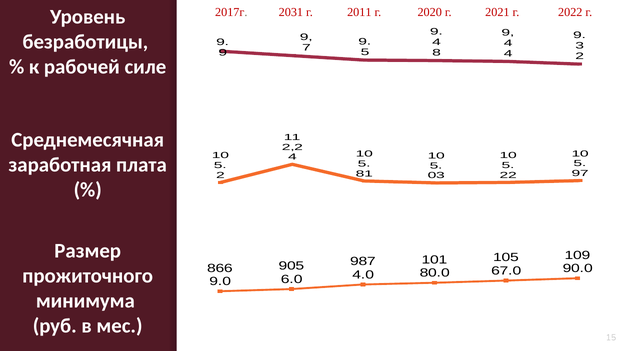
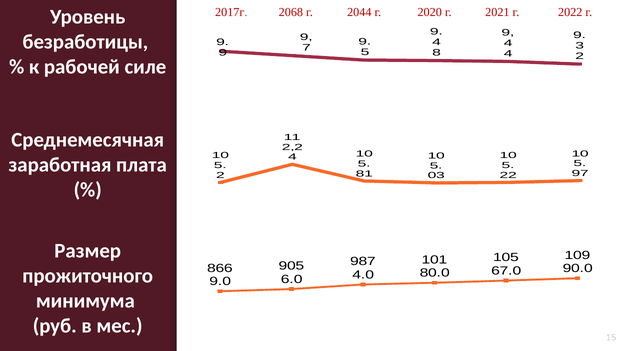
2031: 2031 -> 2068
2011: 2011 -> 2044
